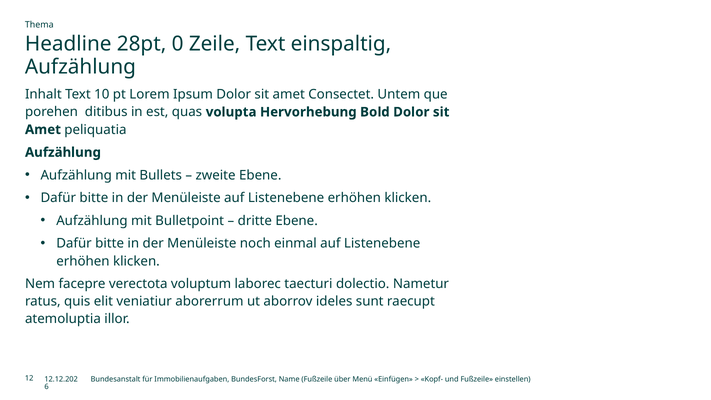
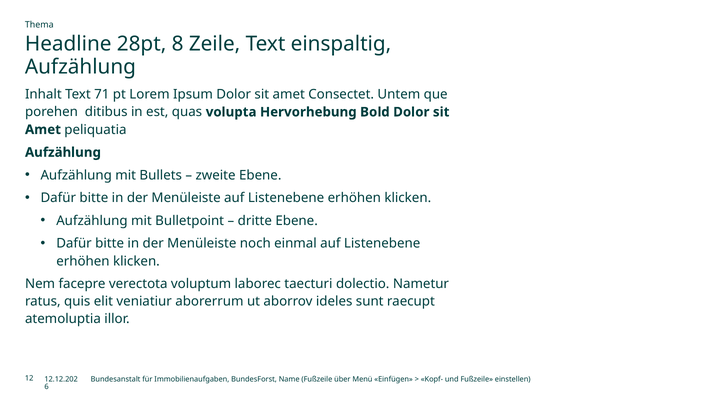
0: 0 -> 8
10: 10 -> 71
